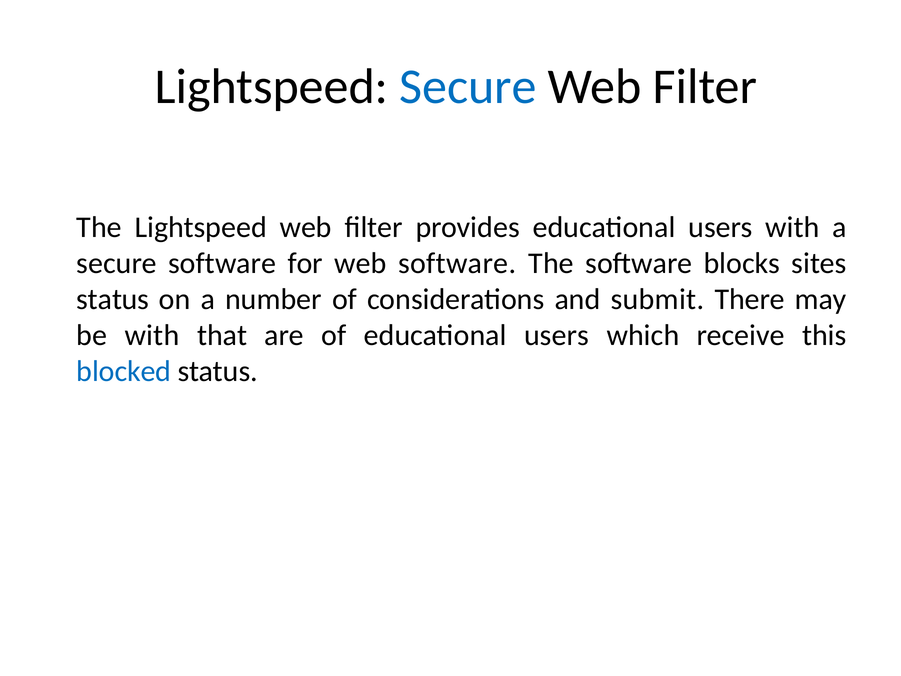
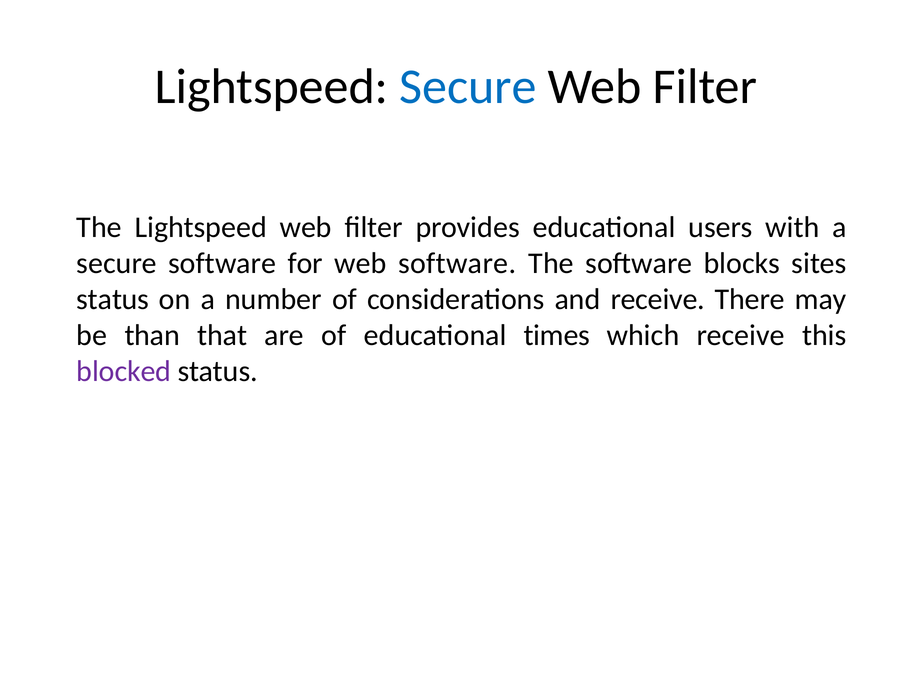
and submit: submit -> receive
be with: with -> than
of educational users: users -> times
blocked colour: blue -> purple
